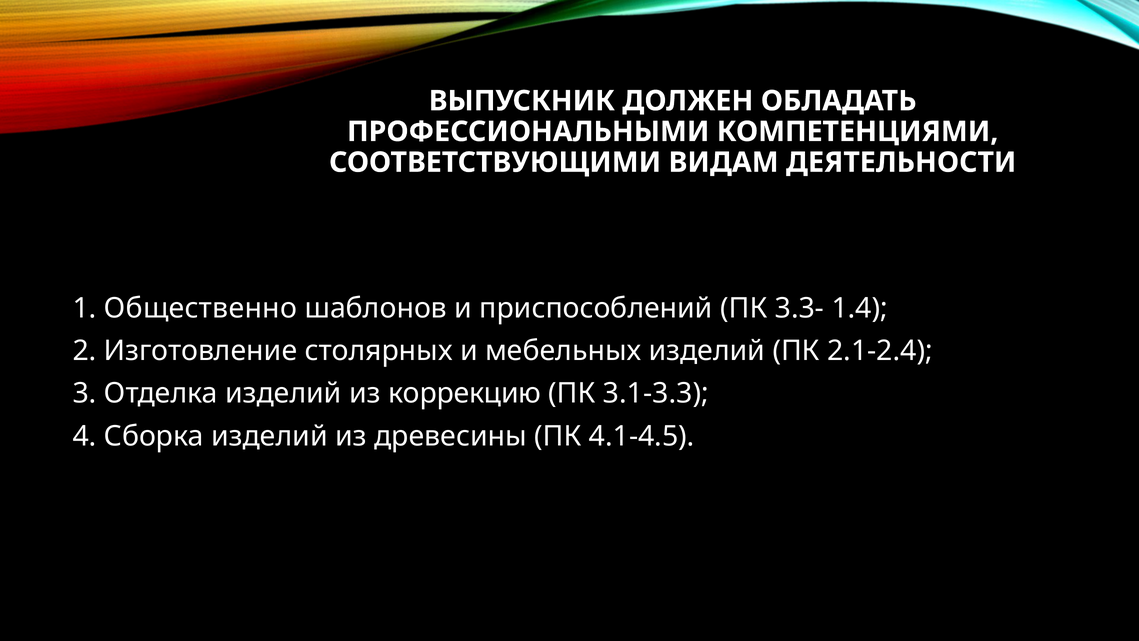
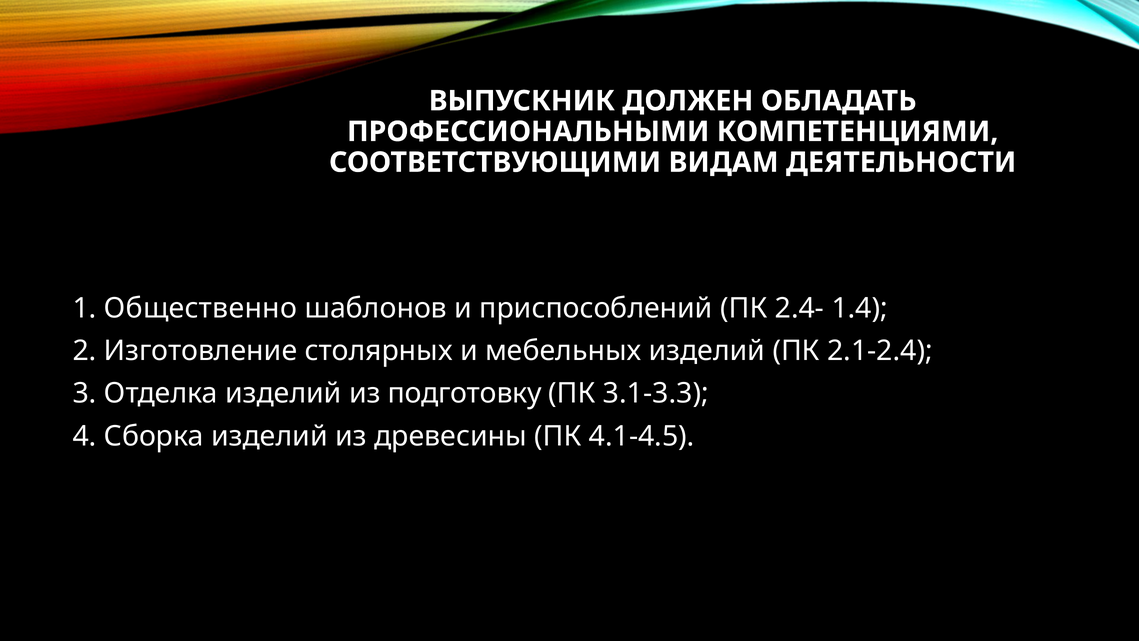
3.3-: 3.3- -> 2.4-
коррекцию: коррекцию -> подготовку
